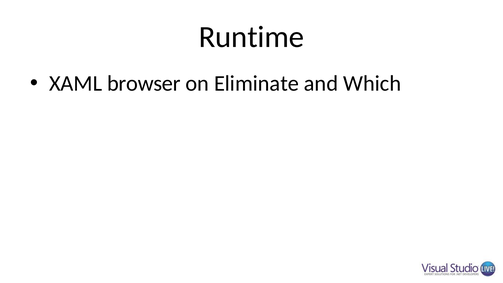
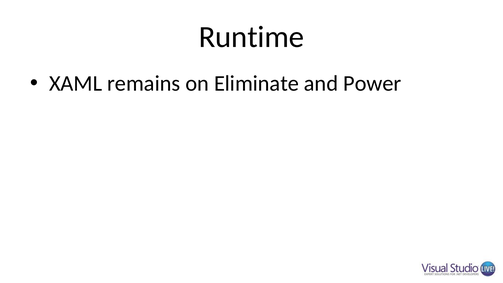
browser: browser -> remains
Which: Which -> Power
